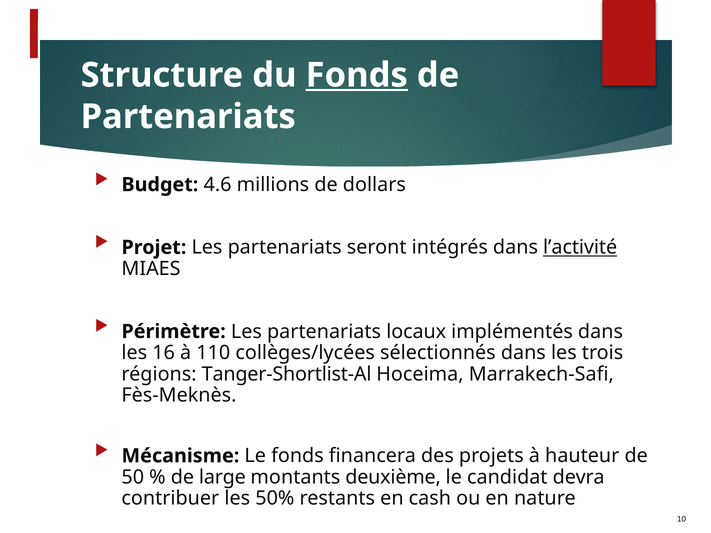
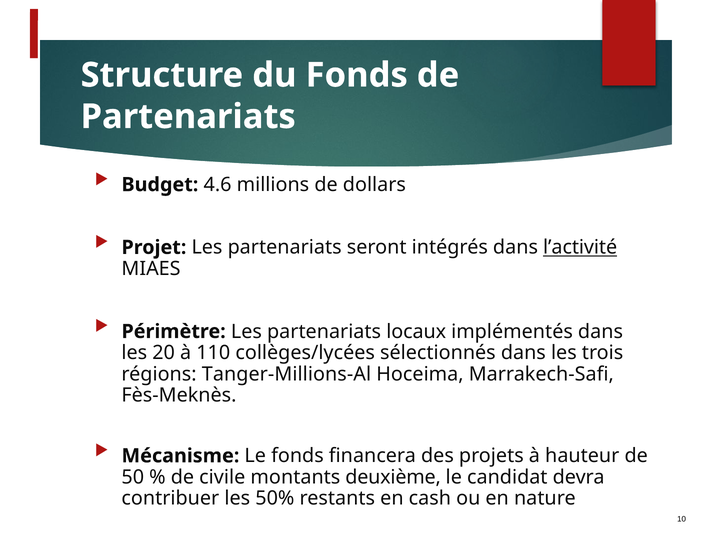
Fonds at (357, 75) underline: present -> none
16: 16 -> 20
Tanger-Shortlist-Al: Tanger-Shortlist-Al -> Tanger-Millions-Al
large: large -> civile
